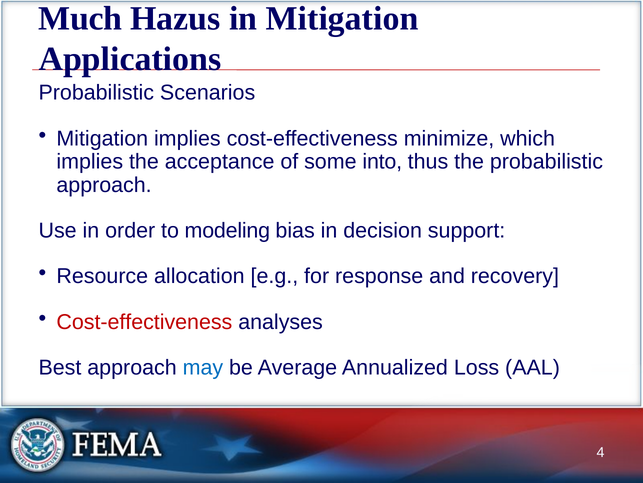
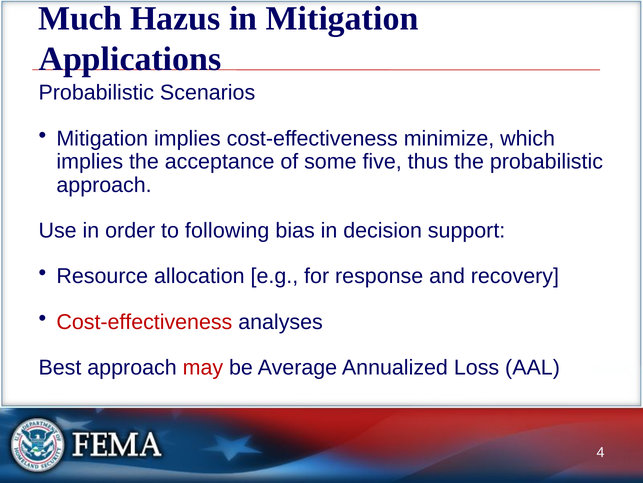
into: into -> five
modeling: modeling -> following
may colour: blue -> red
